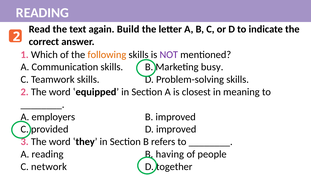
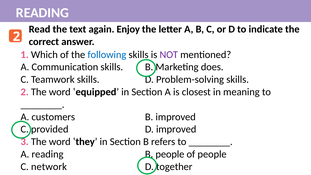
Build: Build -> Enjoy
following colour: orange -> blue
busy: busy -> does
employers: employers -> customers
having at (170, 154): having -> people
